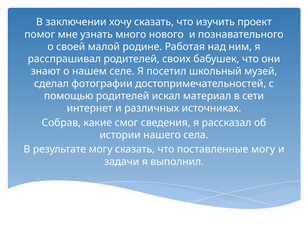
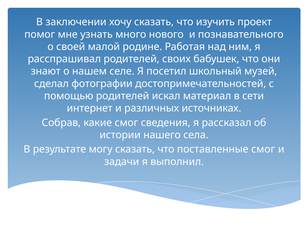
поставленные могу: могу -> смог
